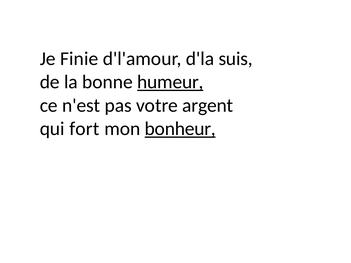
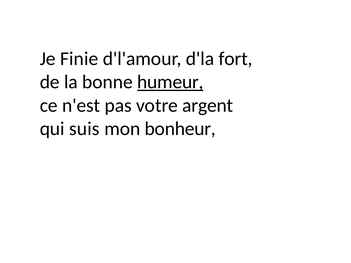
suis: suis -> fort
fort: fort -> suis
bonheur underline: present -> none
